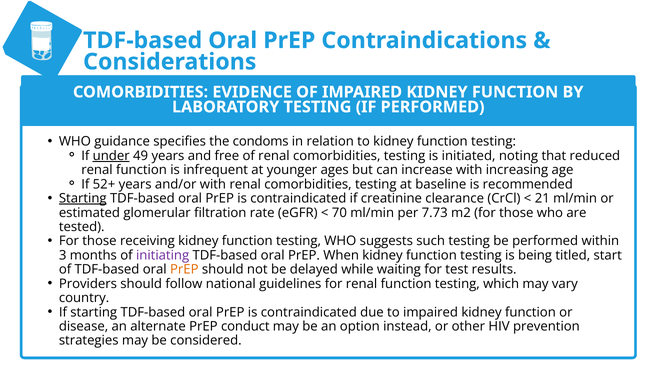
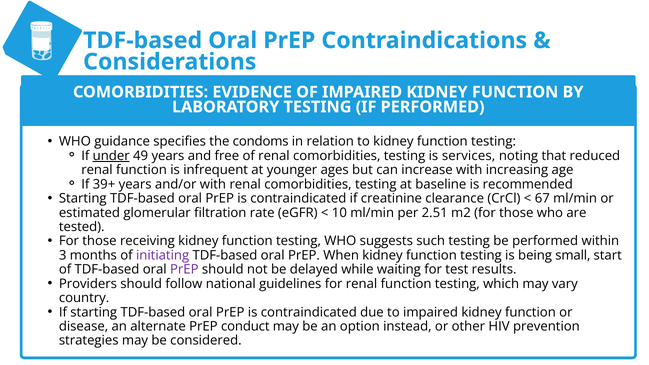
initiated: initiated -> services
52+: 52+ -> 39+
Starting at (83, 198) underline: present -> none
21: 21 -> 67
70: 70 -> 10
7.73: 7.73 -> 2.51
titled: titled -> small
PrEP at (184, 270) colour: orange -> purple
